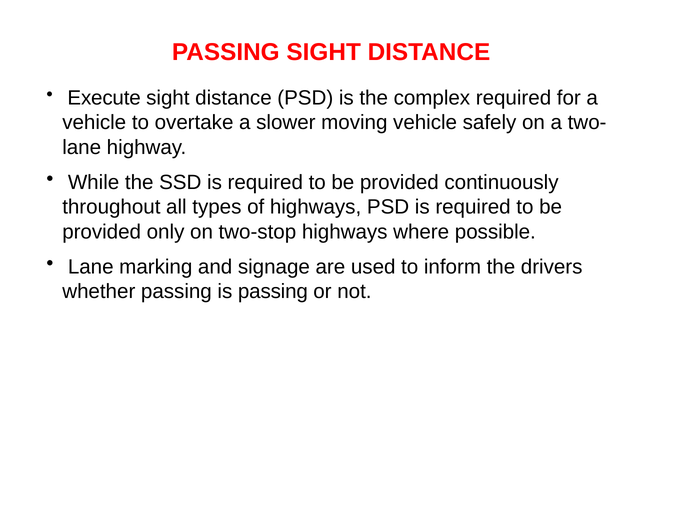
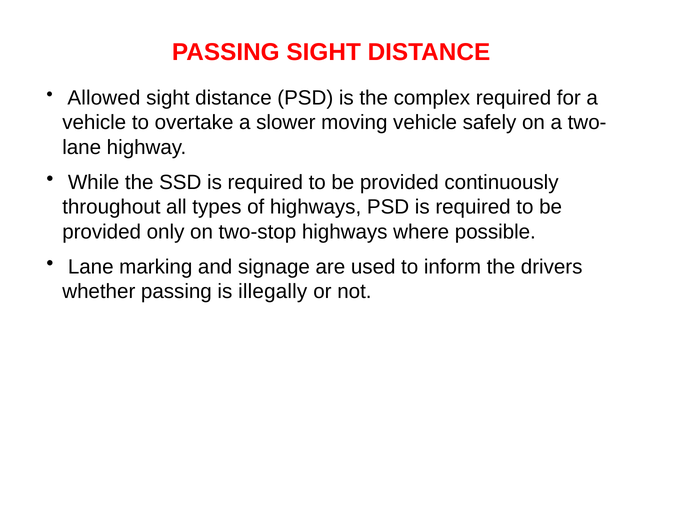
Execute: Execute -> Allowed
is passing: passing -> illegally
